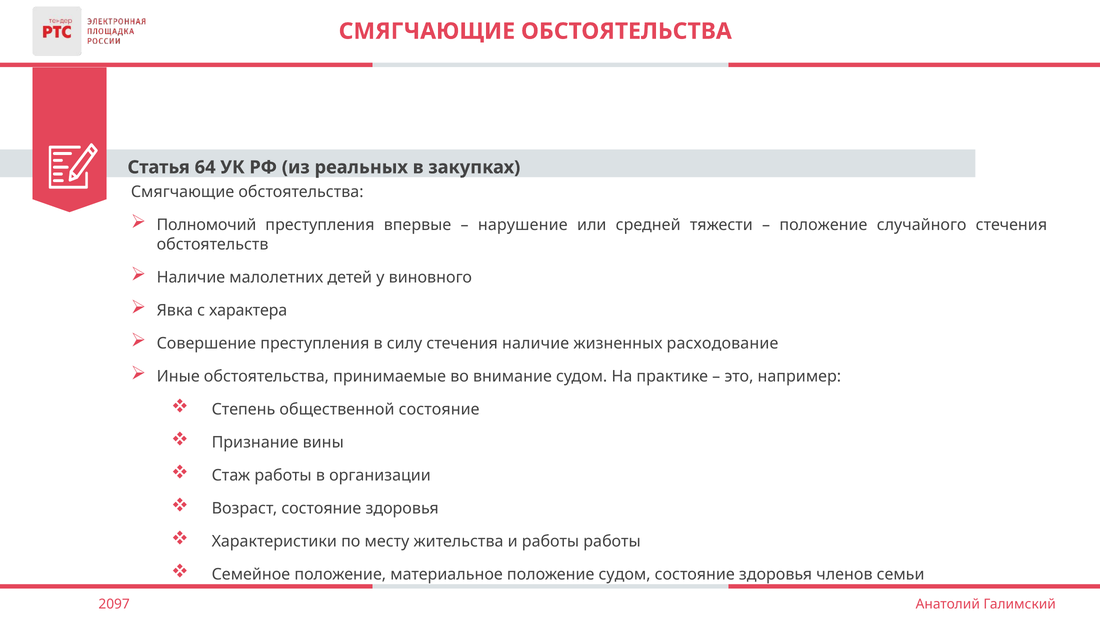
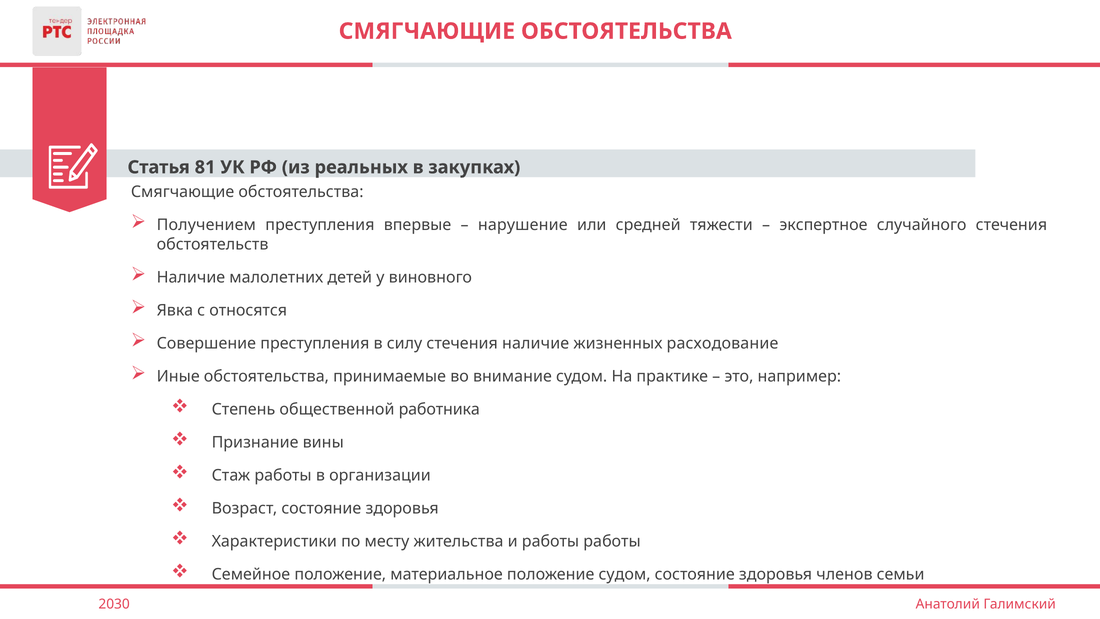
64: 64 -> 81
Полномочий: Полномочий -> Получением
положение at (823, 225): положение -> экспертное
характера: характера -> относятся
общественной состояние: состояние -> работника
2097: 2097 -> 2030
